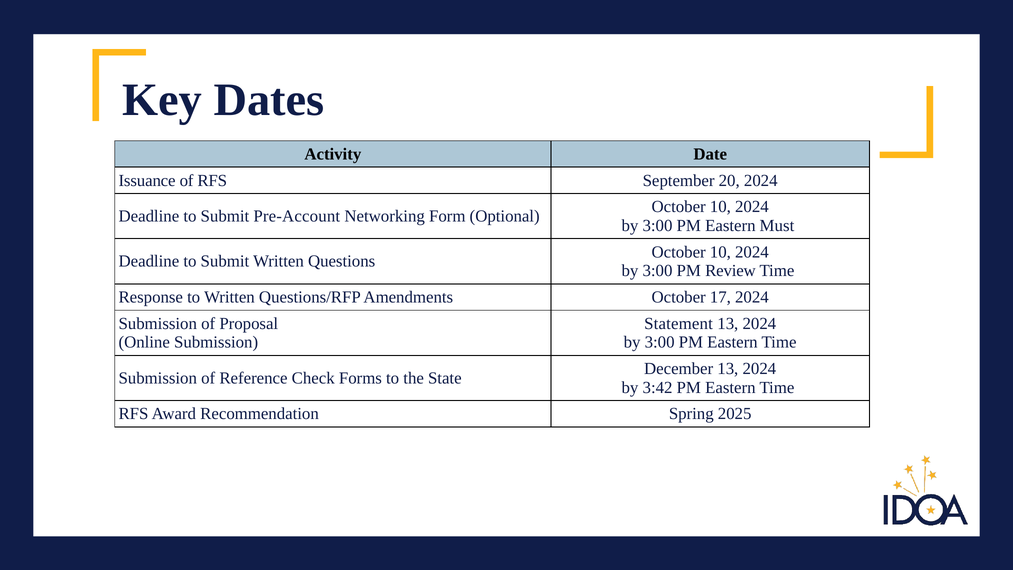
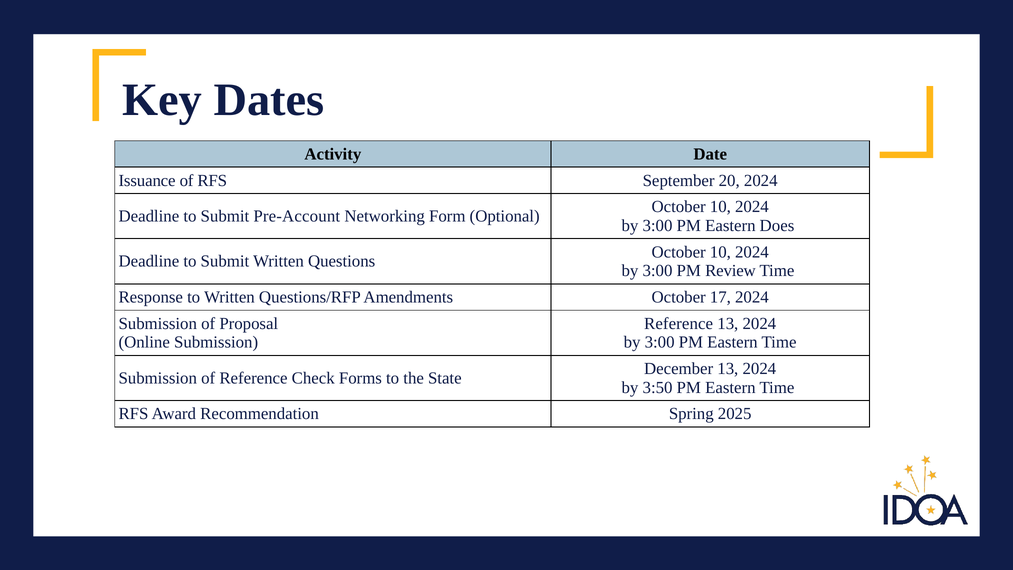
Must: Must -> Does
Statement at (679, 323): Statement -> Reference
3:42: 3:42 -> 3:50
